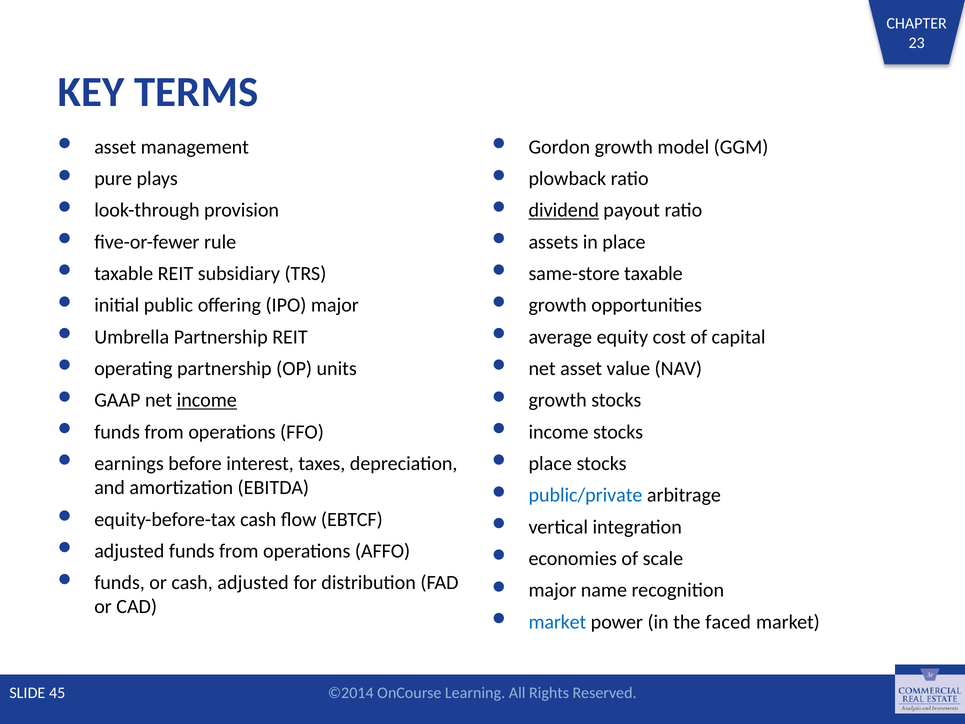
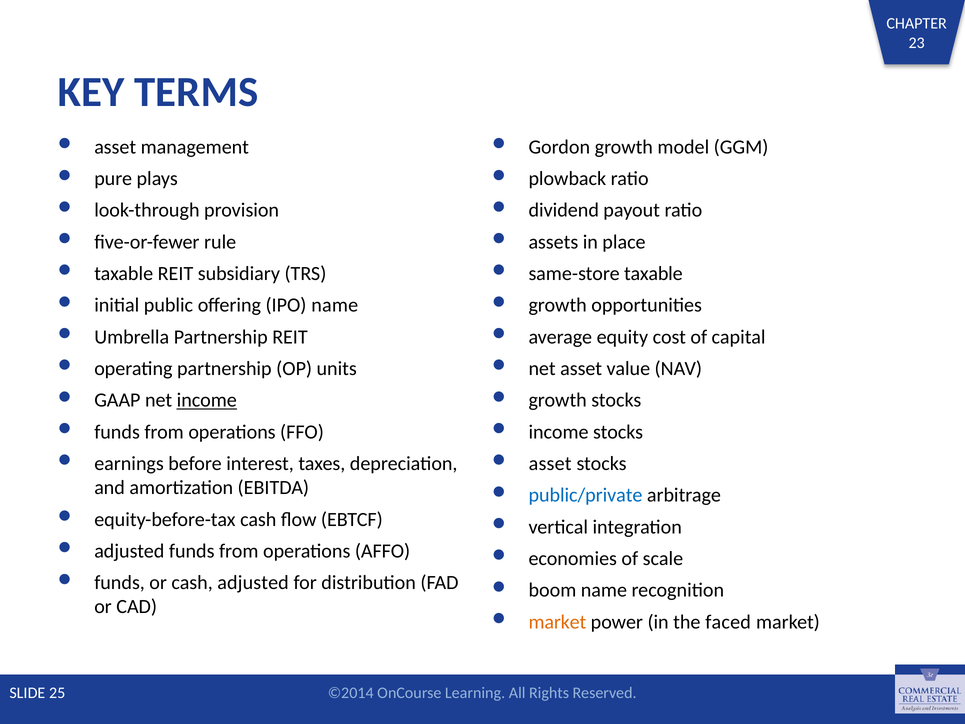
dividend underline: present -> none
IPO major: major -> name
place at (550, 463): place -> asset
major at (552, 590): major -> boom
market at (557, 622) colour: blue -> orange
45: 45 -> 25
